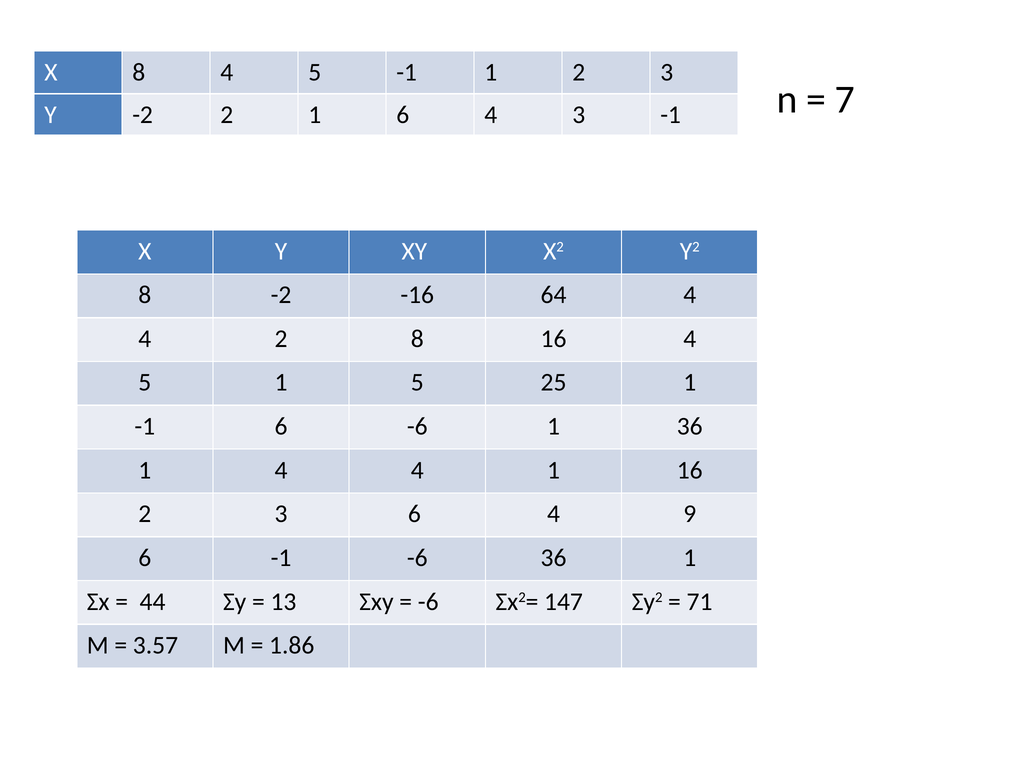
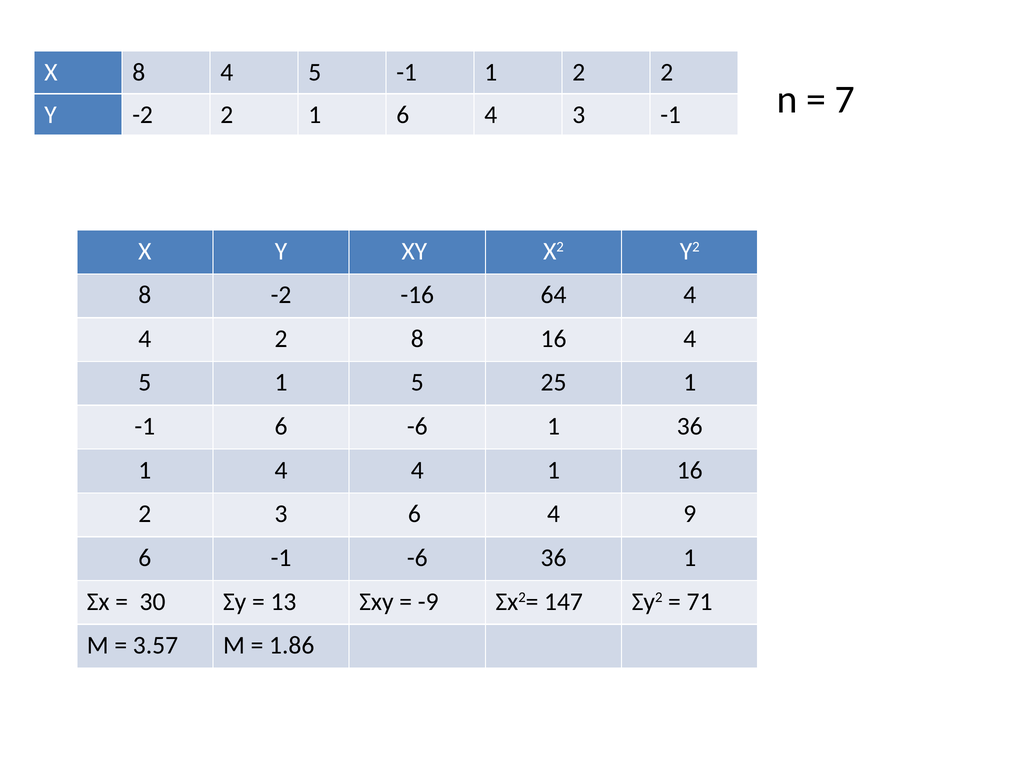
1 2 3: 3 -> 2
44: 44 -> 30
-6 at (428, 601): -6 -> -9
